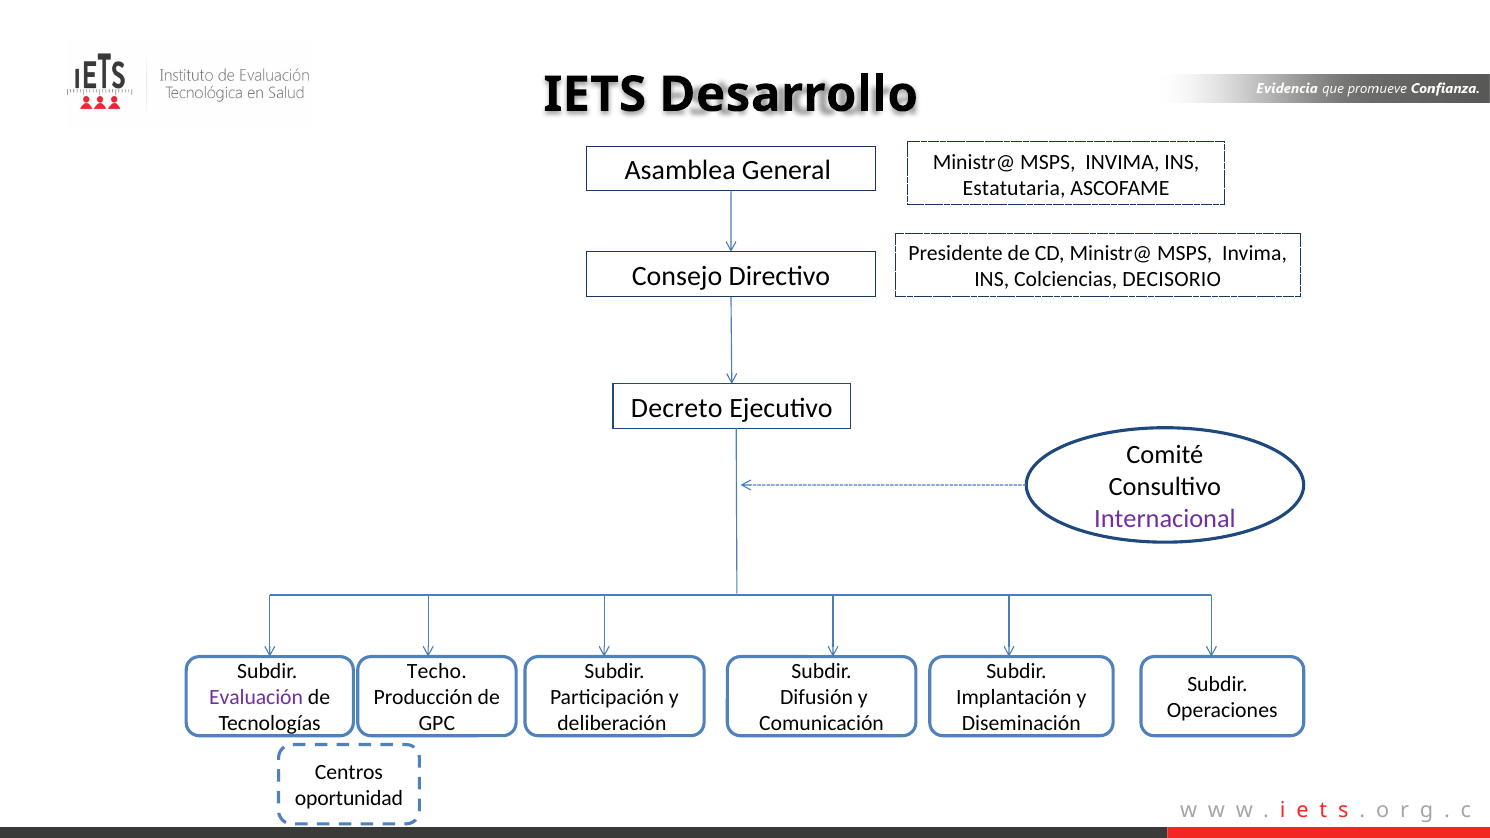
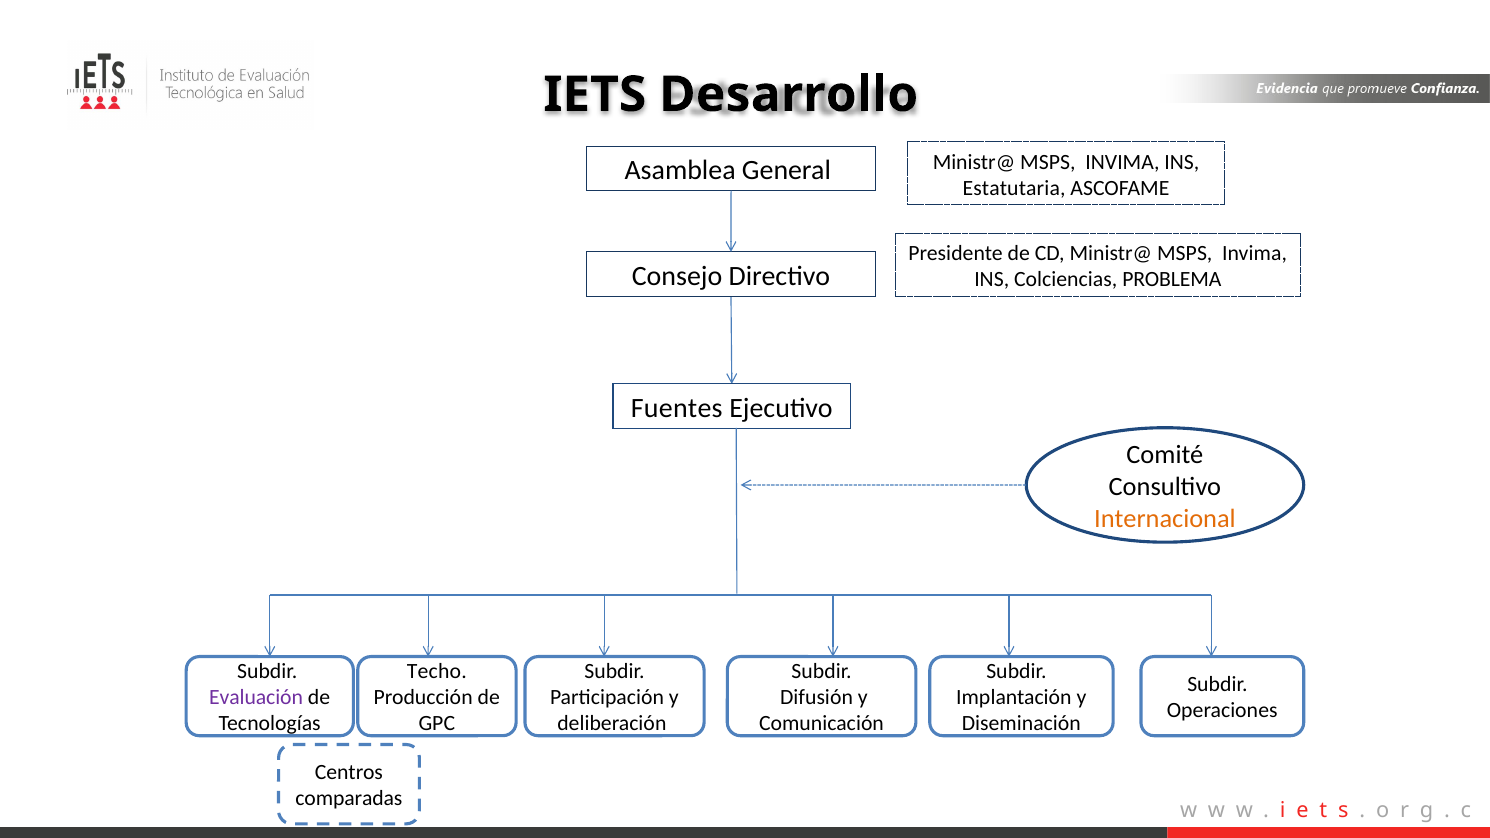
DECISORIO: DECISORIO -> PROBLEMA
Decreto: Decreto -> Fuentes
Internacional colour: purple -> orange
oportunidad: oportunidad -> comparadas
